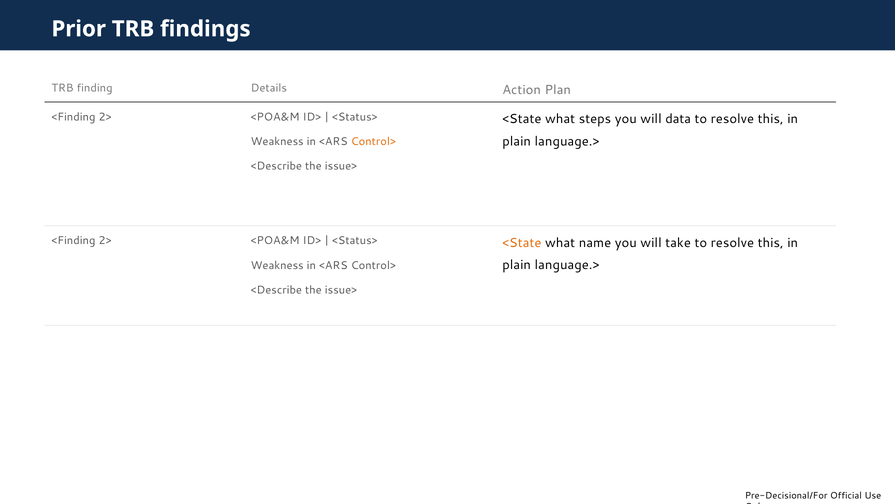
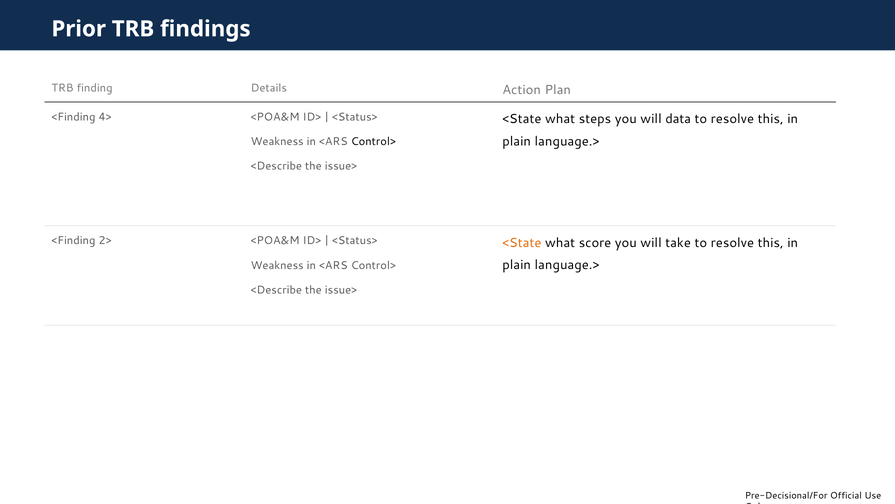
2> at (105, 117): 2> -> 4>
Control> at (373, 141) colour: orange -> black
name: name -> score
